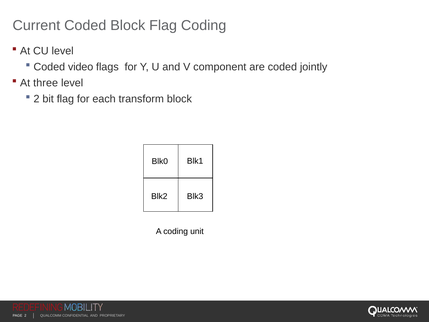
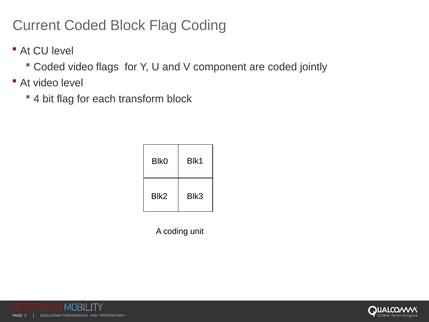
At three: three -> video
2 at (37, 99): 2 -> 4
